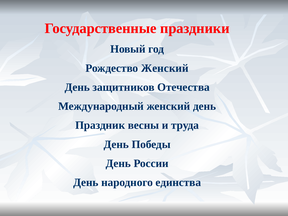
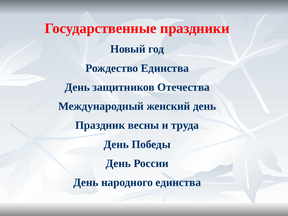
Рождество Женский: Женский -> Единства
